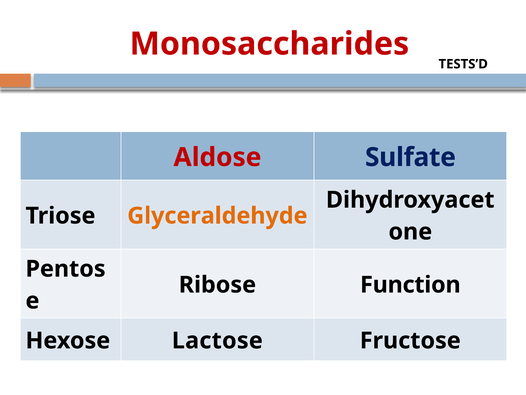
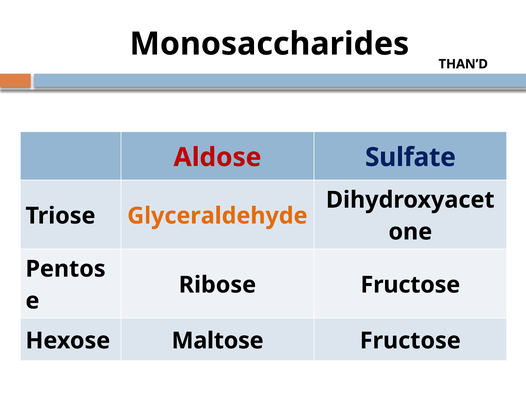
Monosaccharides colour: red -> black
TESTS’D: TESTS’D -> THAN’D
Ribose Function: Function -> Fructose
Lactose: Lactose -> Maltose
